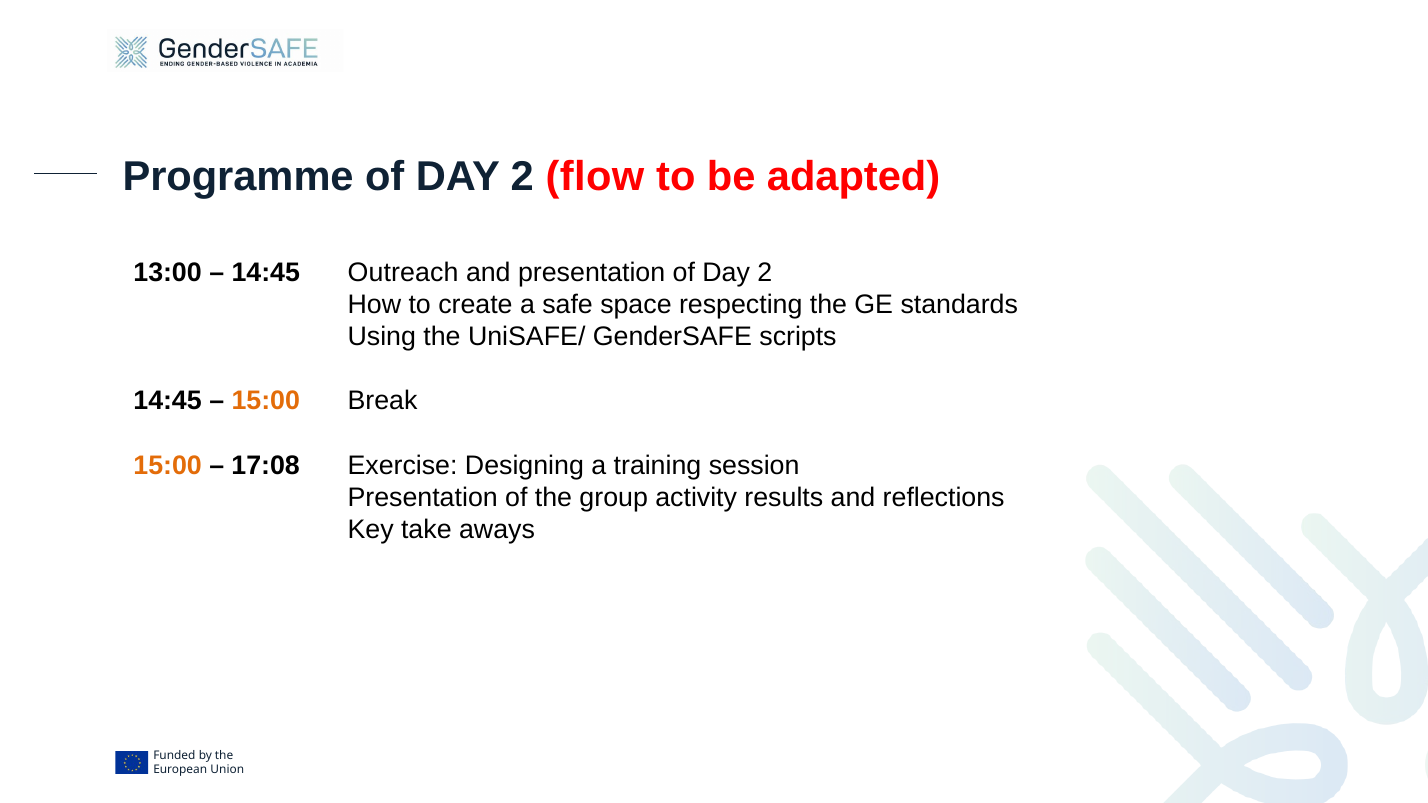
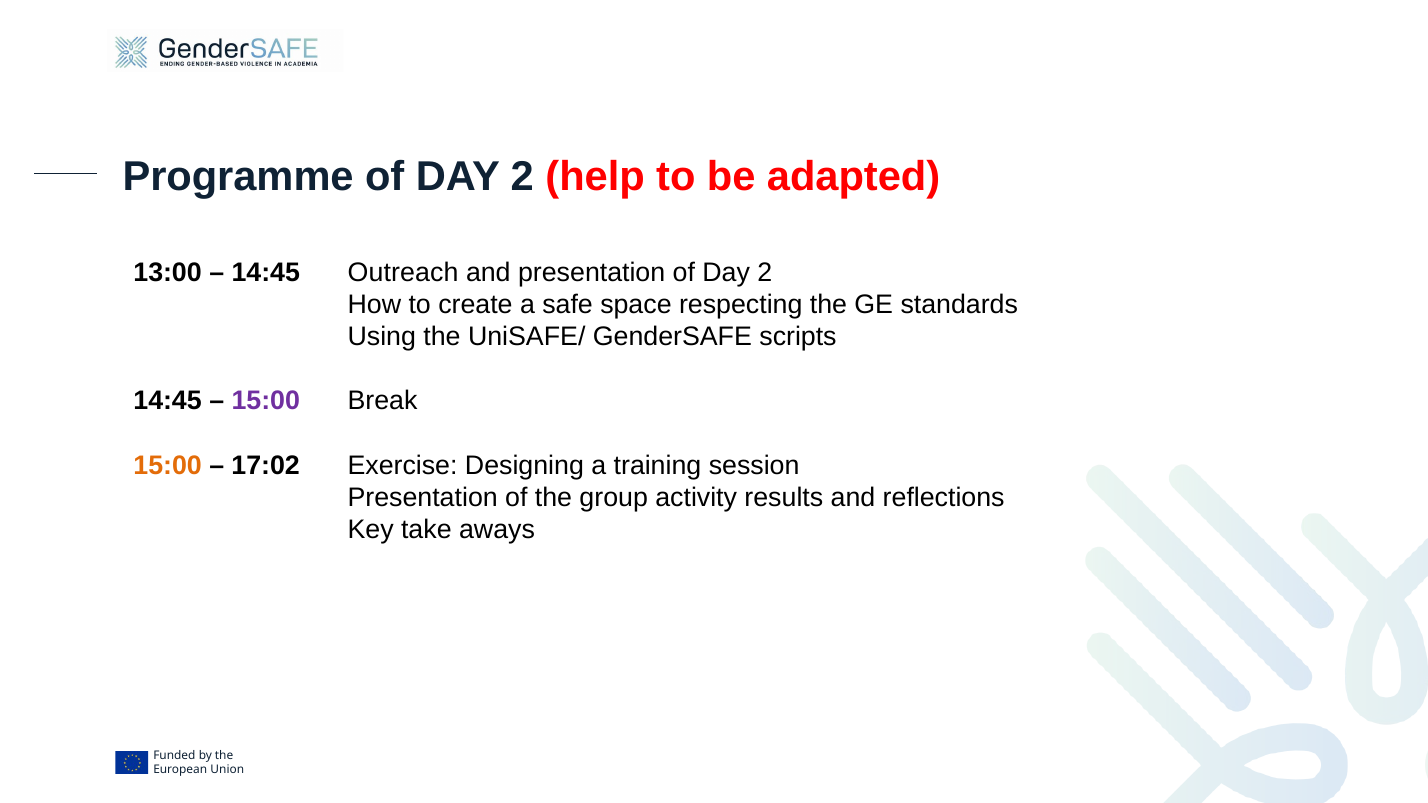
flow: flow -> help
15:00 at (266, 401) colour: orange -> purple
17:08: 17:08 -> 17:02
